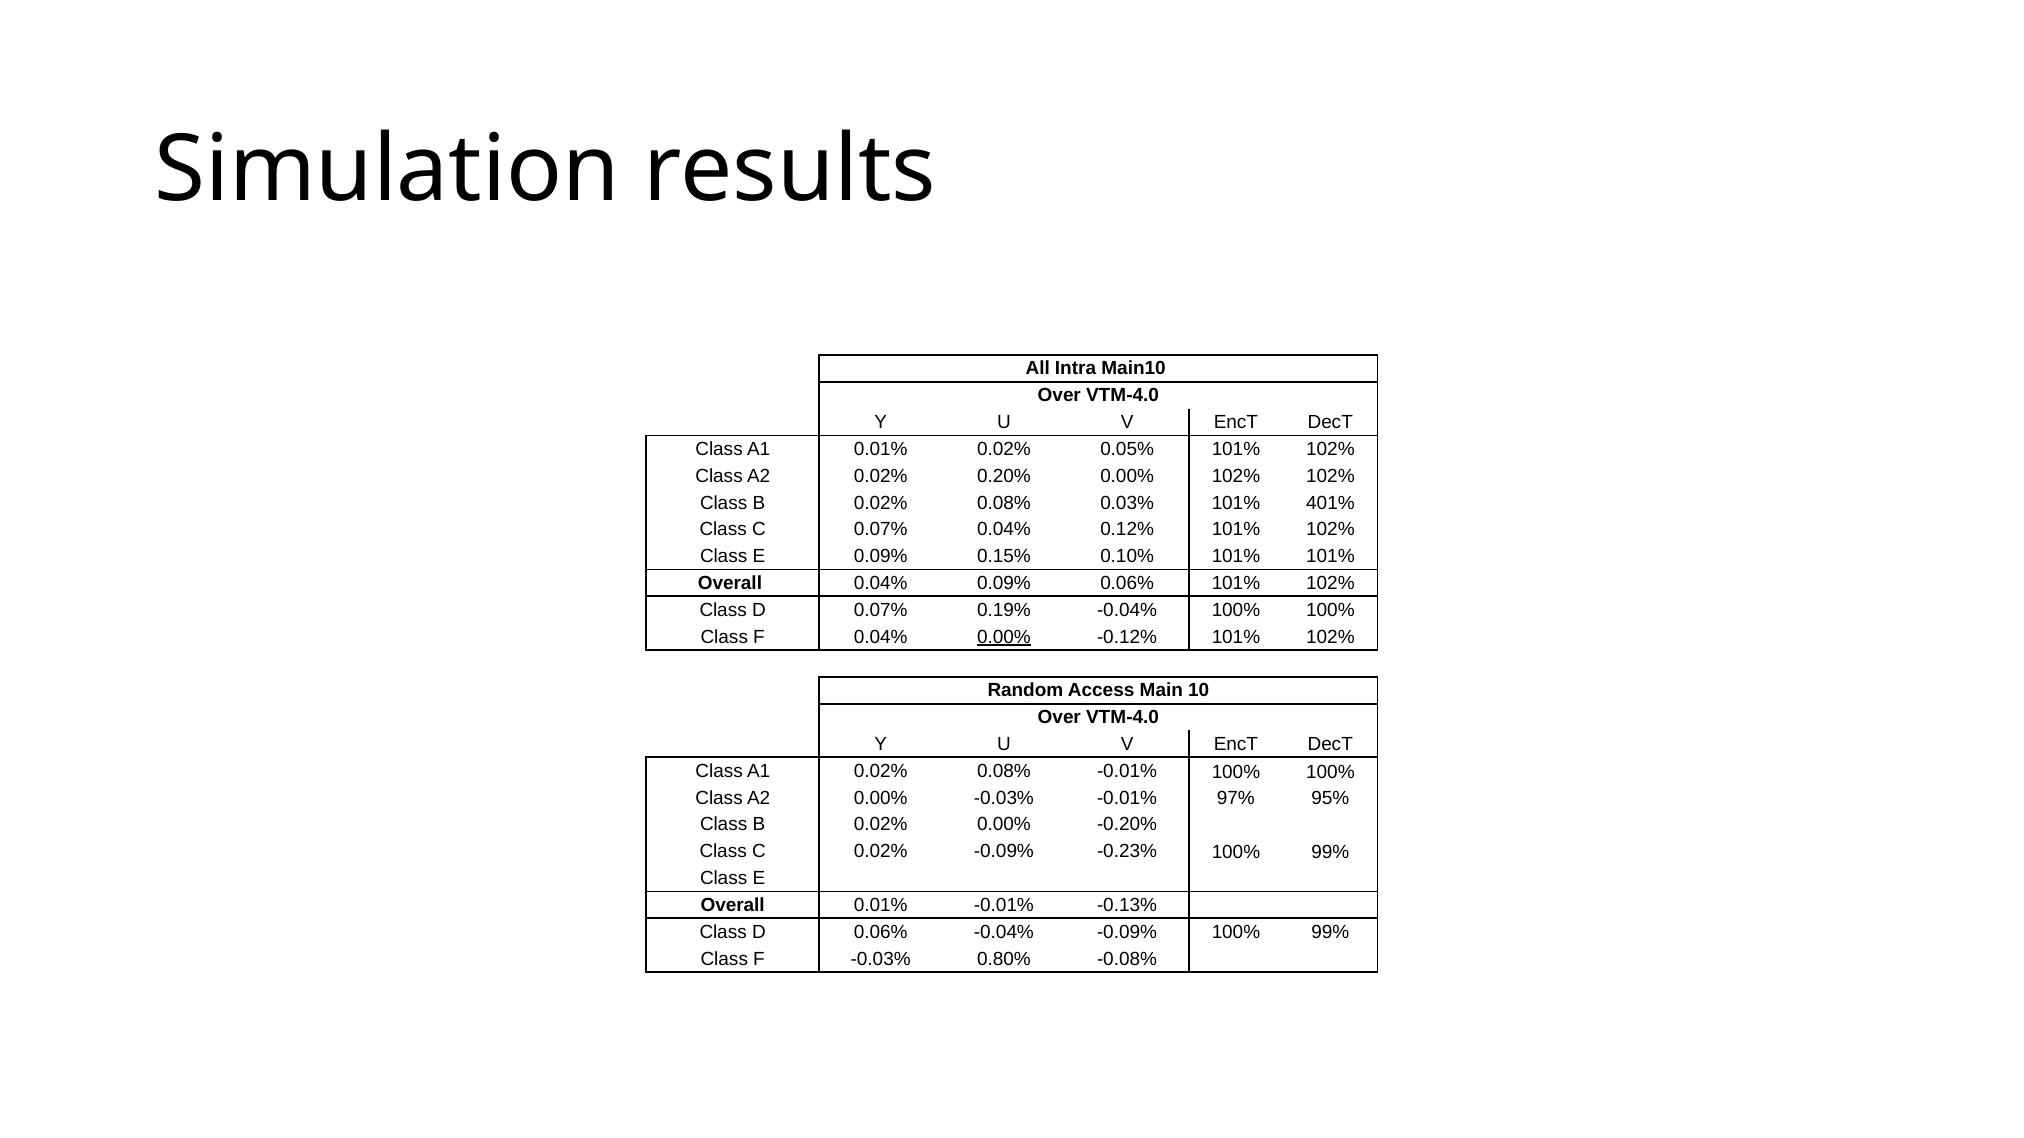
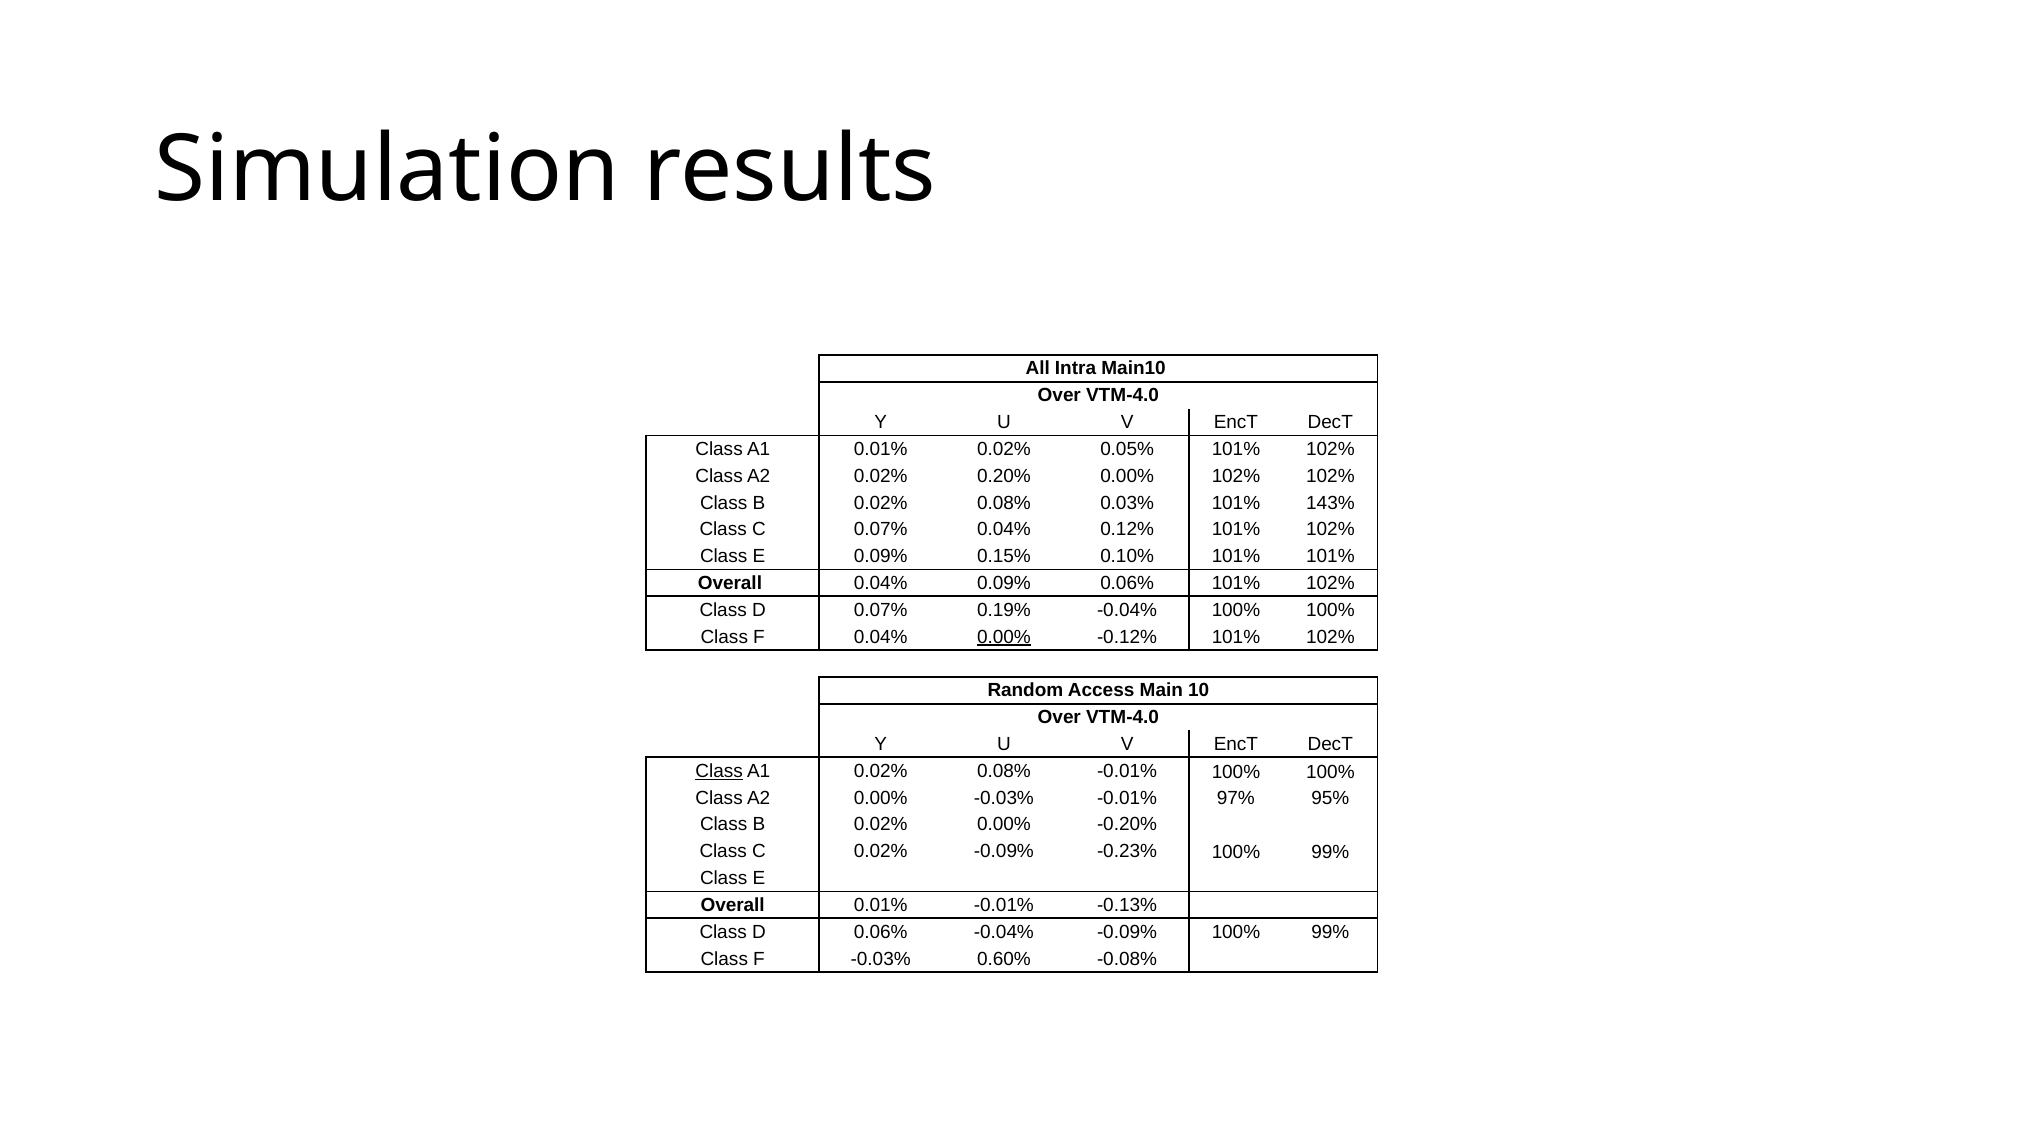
401%: 401% -> 143%
Class at (719, 771) underline: none -> present
0.80%: 0.80% -> 0.60%
